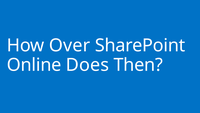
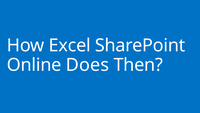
Over: Over -> Excel
